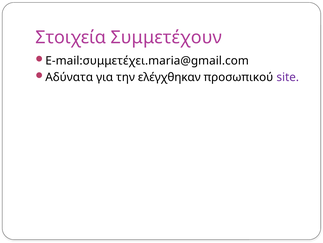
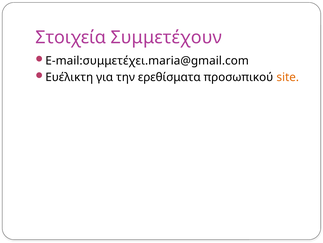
Αδύνατα: Αδύνατα -> Ευέλικτη
ελέγχθηκαν: ελέγχθηκαν -> ερεθίσματα
site colour: purple -> orange
